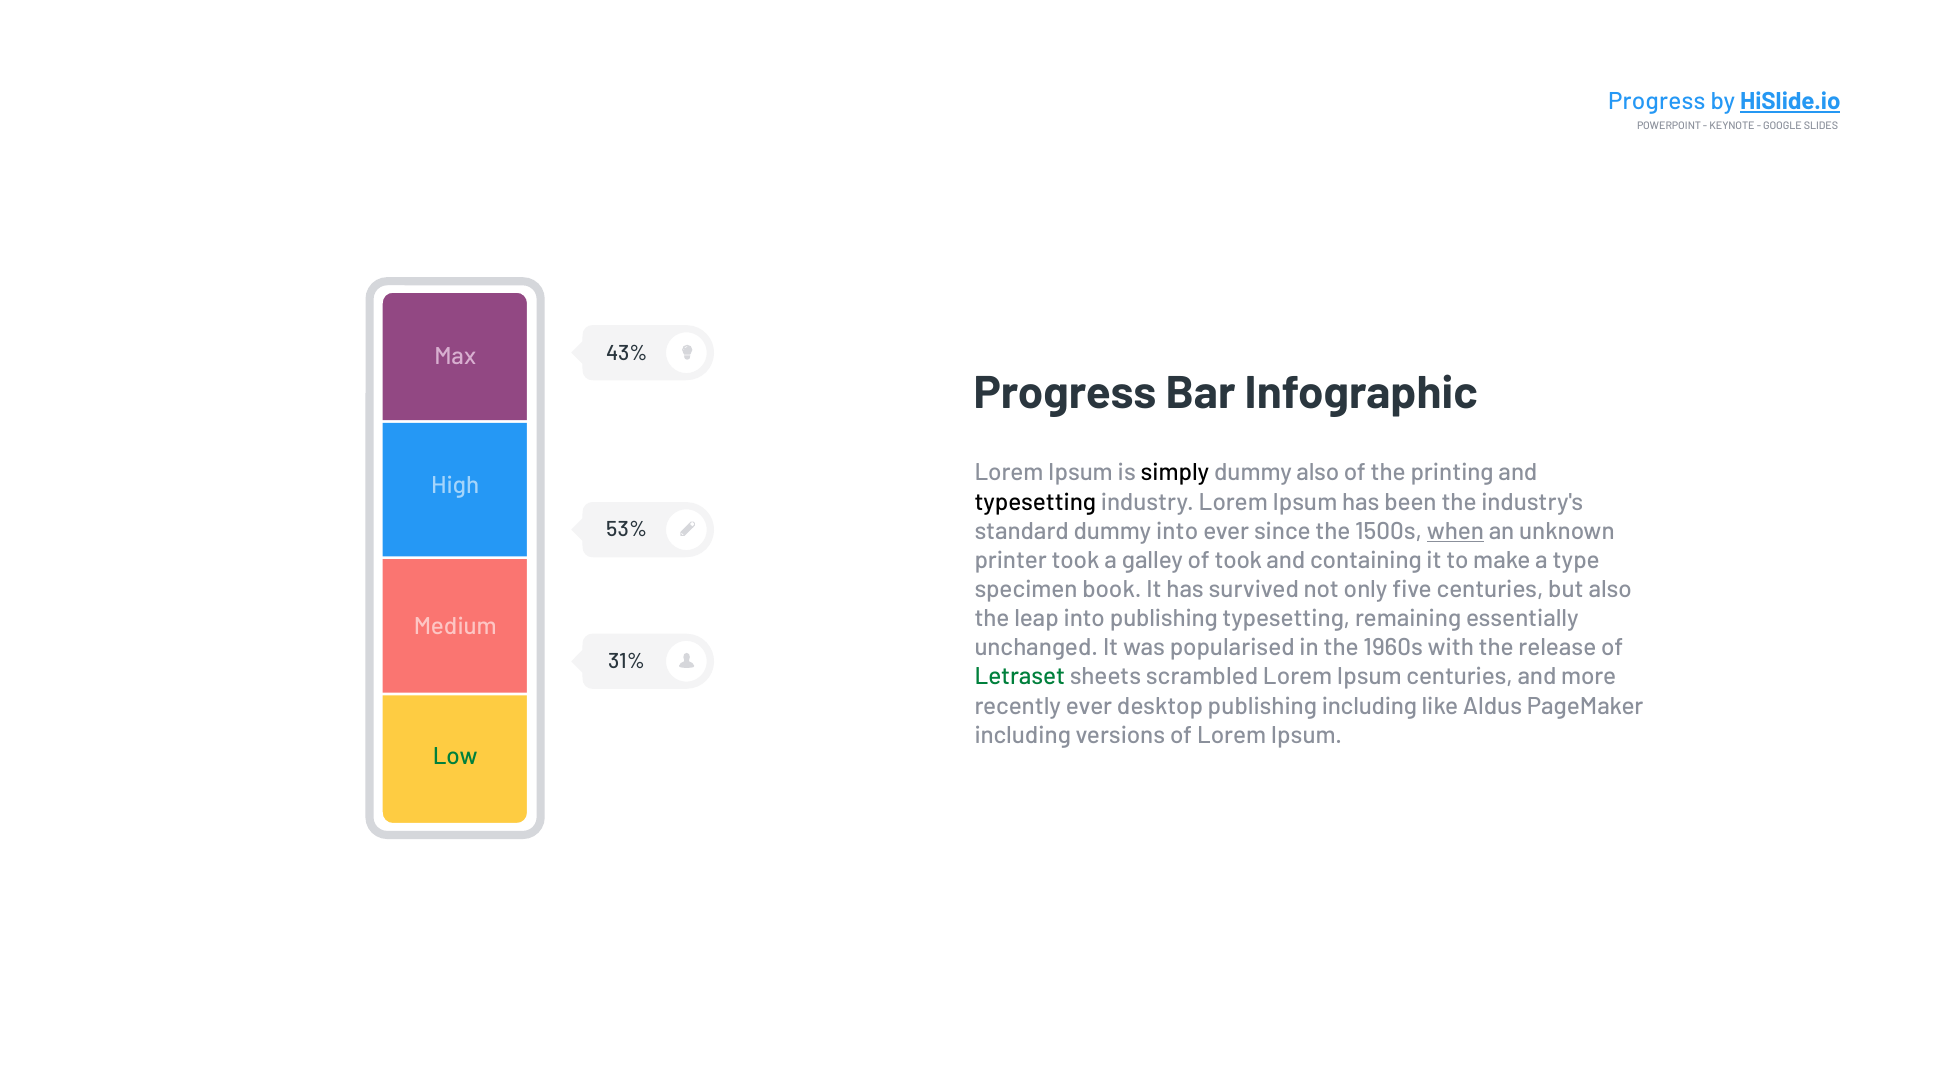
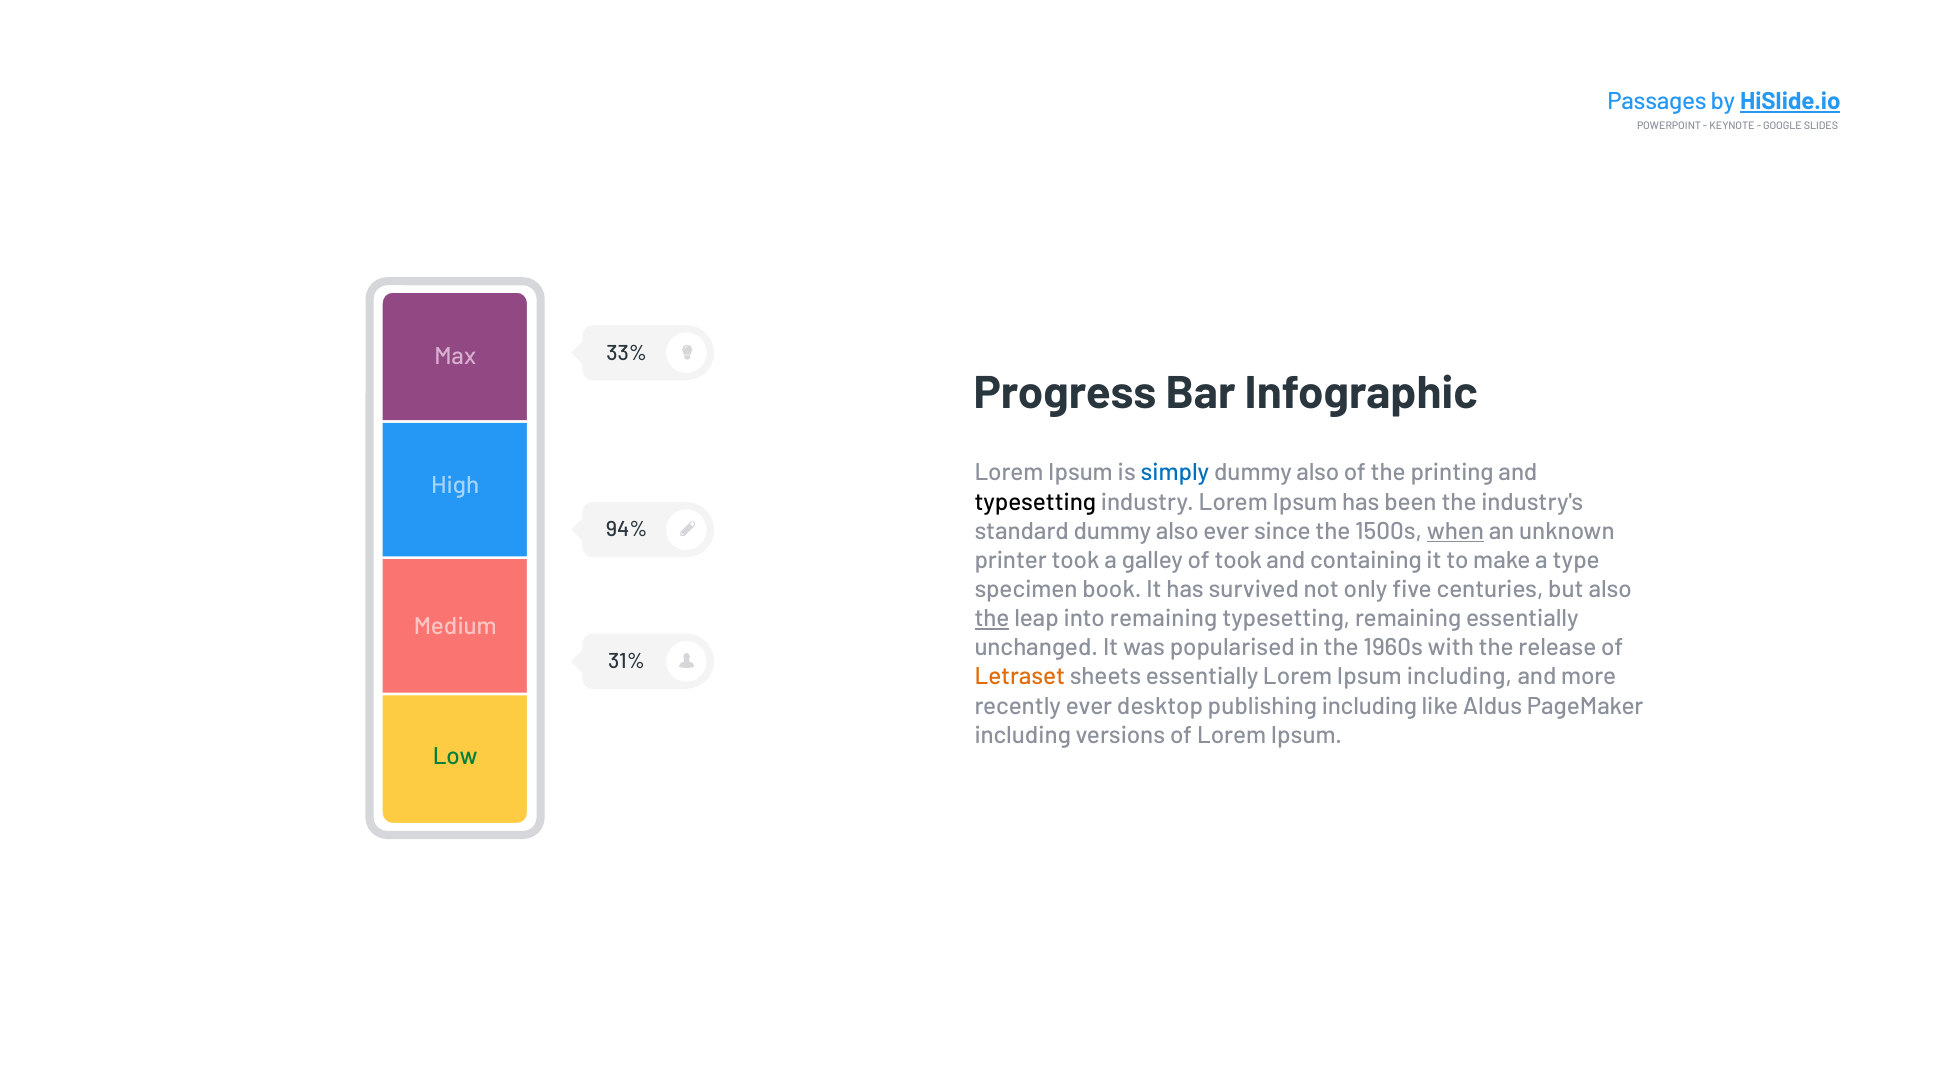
Progress at (1657, 102): Progress -> Passages
43%: 43% -> 33%
simply colour: black -> blue
53%: 53% -> 94%
standard dummy into: into -> also
the at (992, 618) underline: none -> present
into publishing: publishing -> remaining
Letraset colour: green -> orange
sheets scrambled: scrambled -> essentially
Ipsum centuries: centuries -> including
